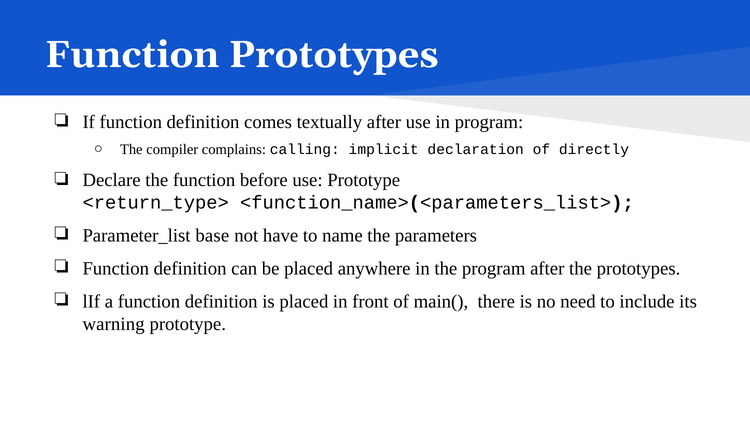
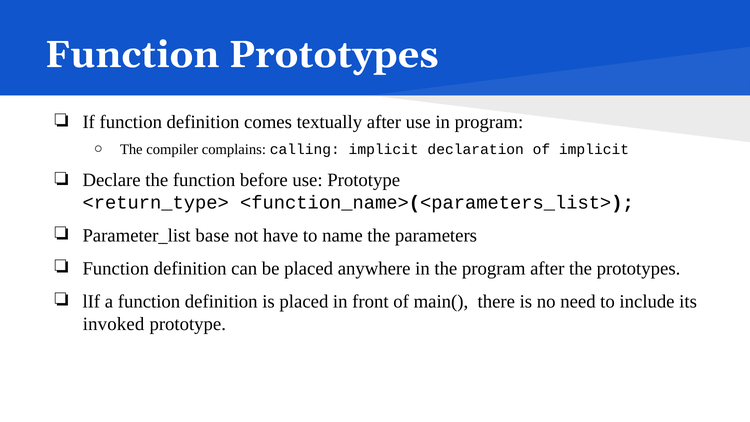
of directly: directly -> implicit
warning: warning -> invoked
